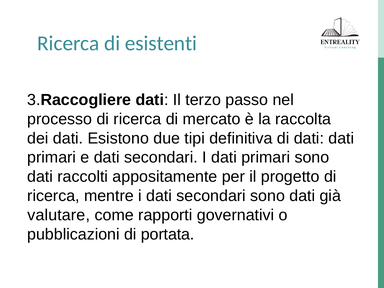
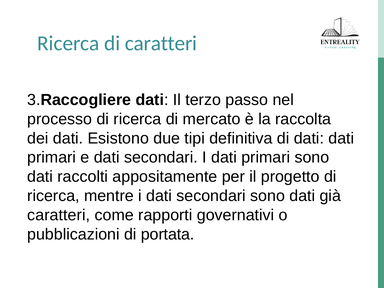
di esistenti: esistenti -> caratteri
valutare at (59, 215): valutare -> caratteri
